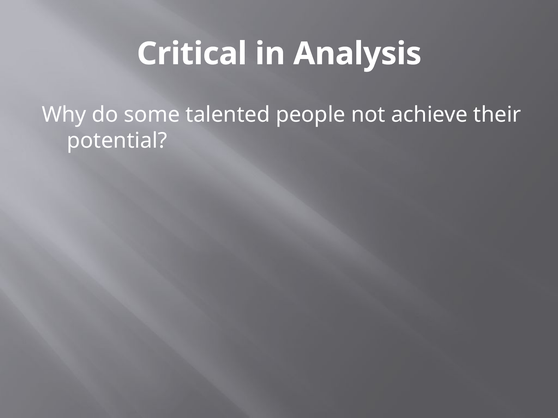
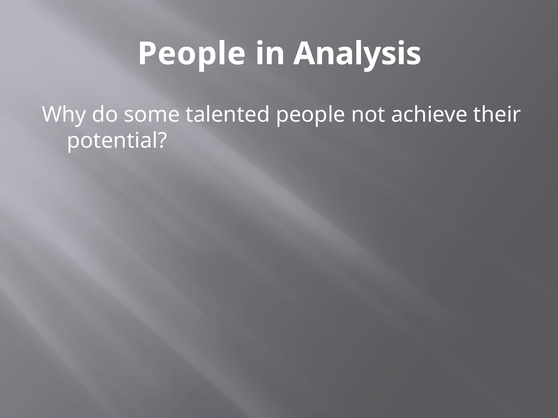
Critical at (192, 54): Critical -> People
